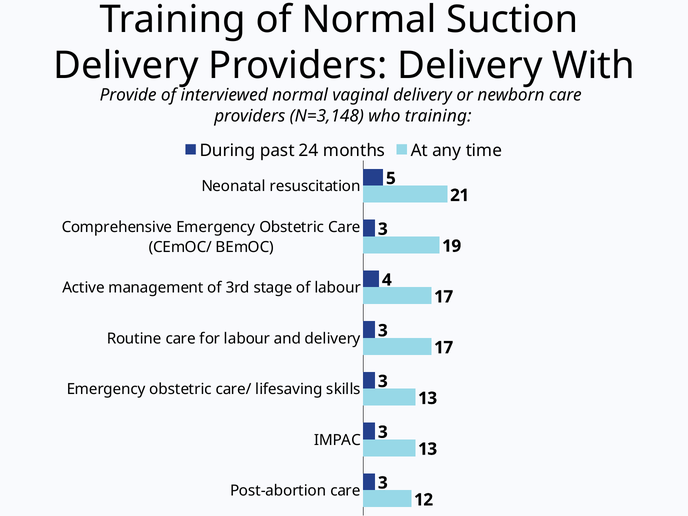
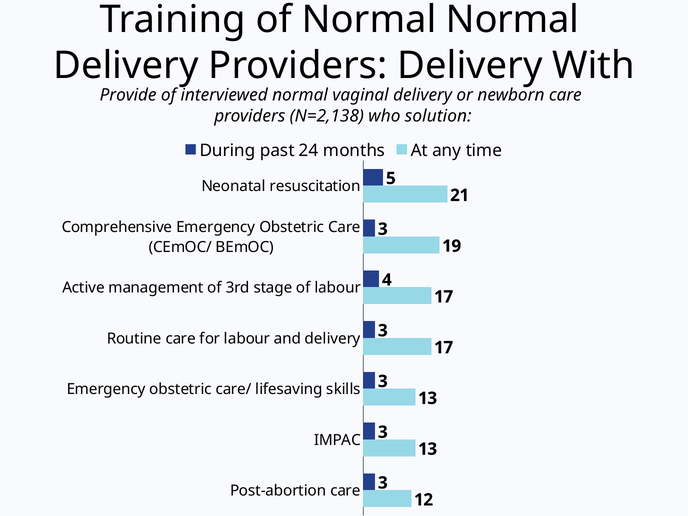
Normal Suction: Suction -> Normal
N=3,148: N=3,148 -> N=2,138
who training: training -> solution
